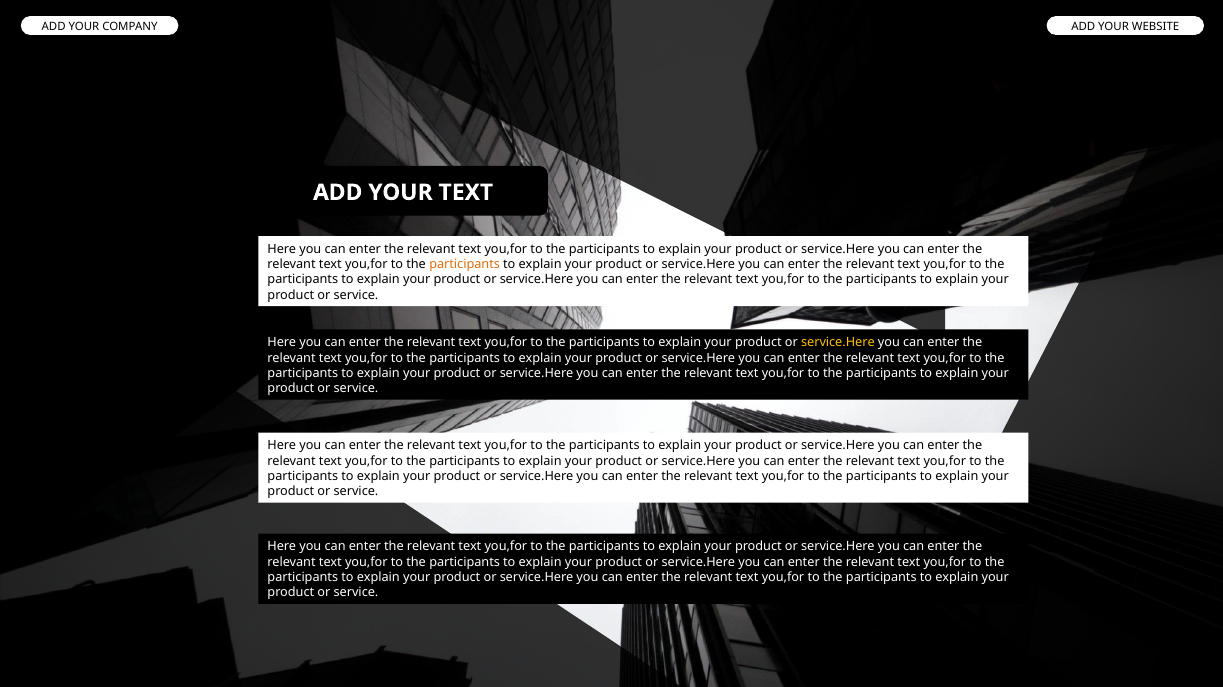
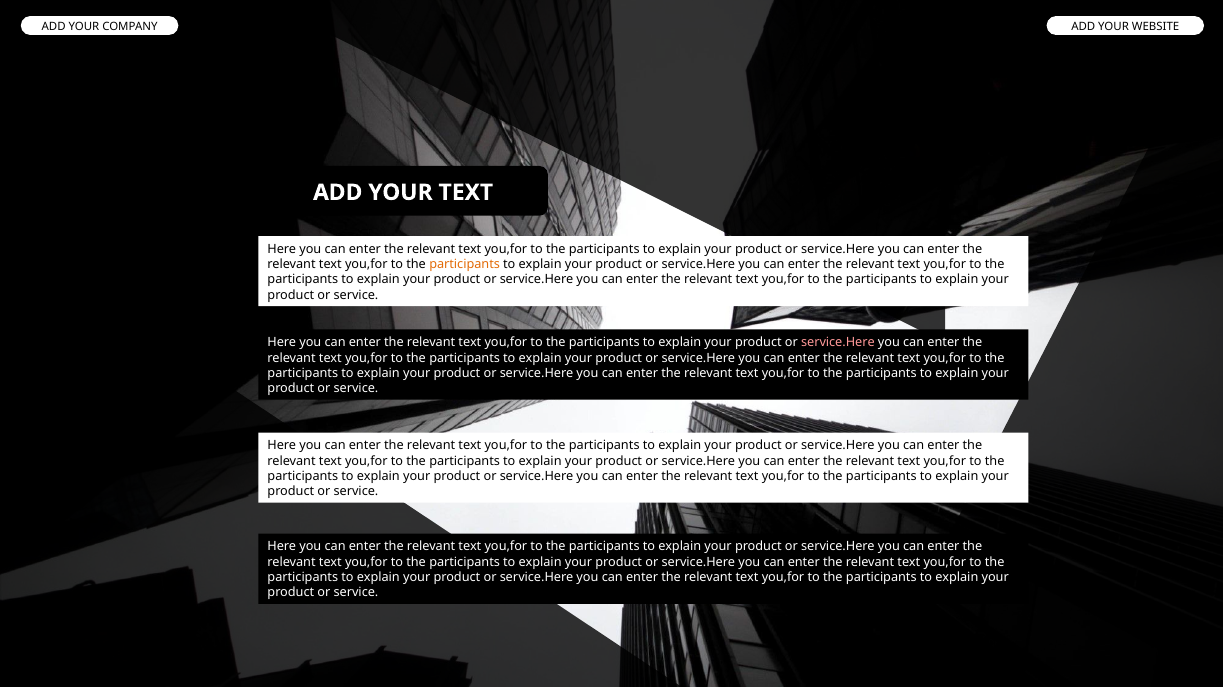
service.Here at (838, 342) colour: yellow -> pink
